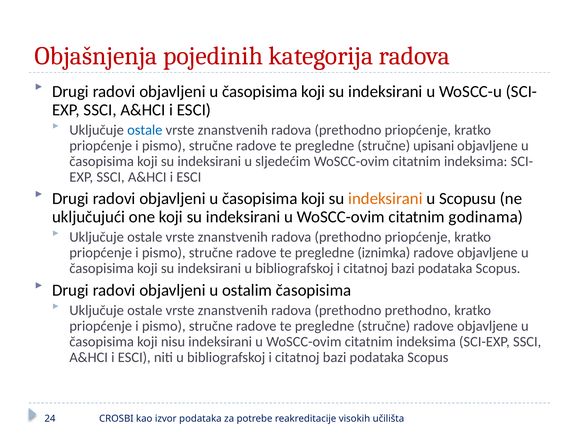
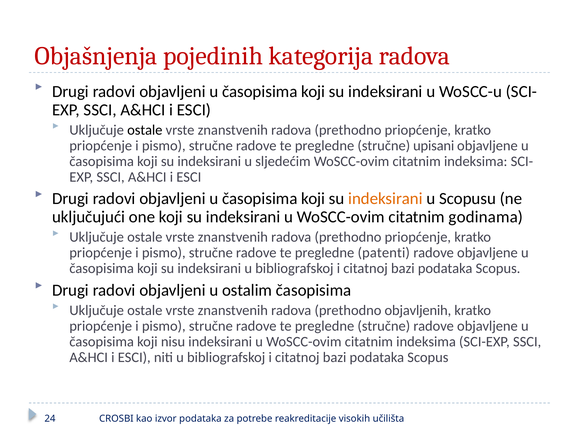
ostale at (145, 130) colour: blue -> black
iznimka: iznimka -> patenti
prethodno prethodno: prethodno -> objavljenih
